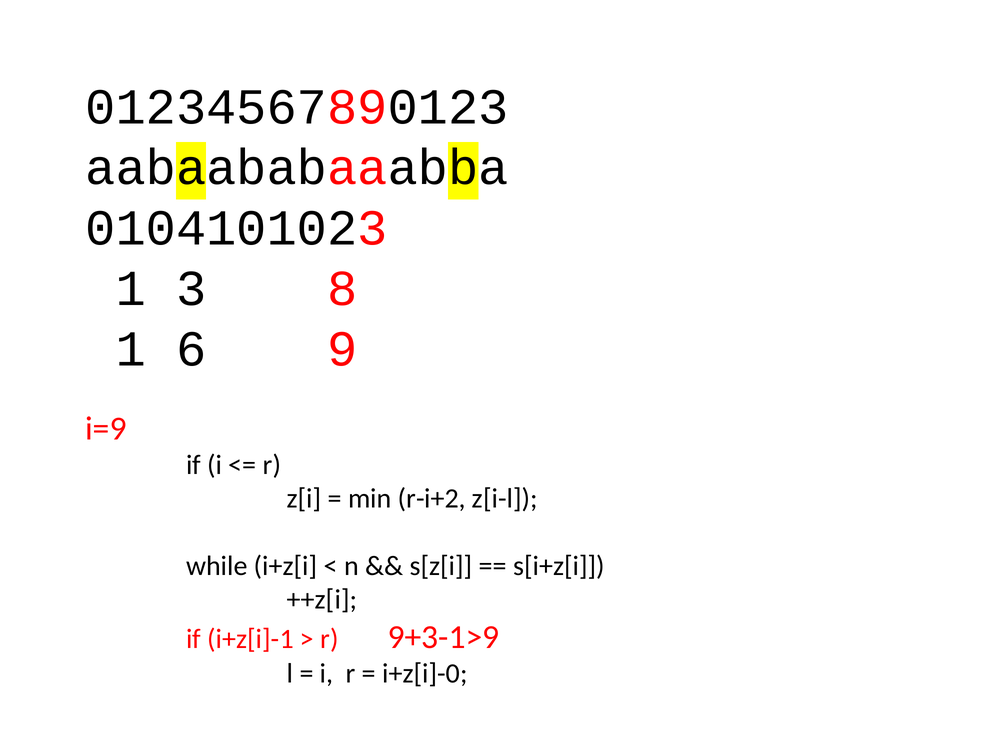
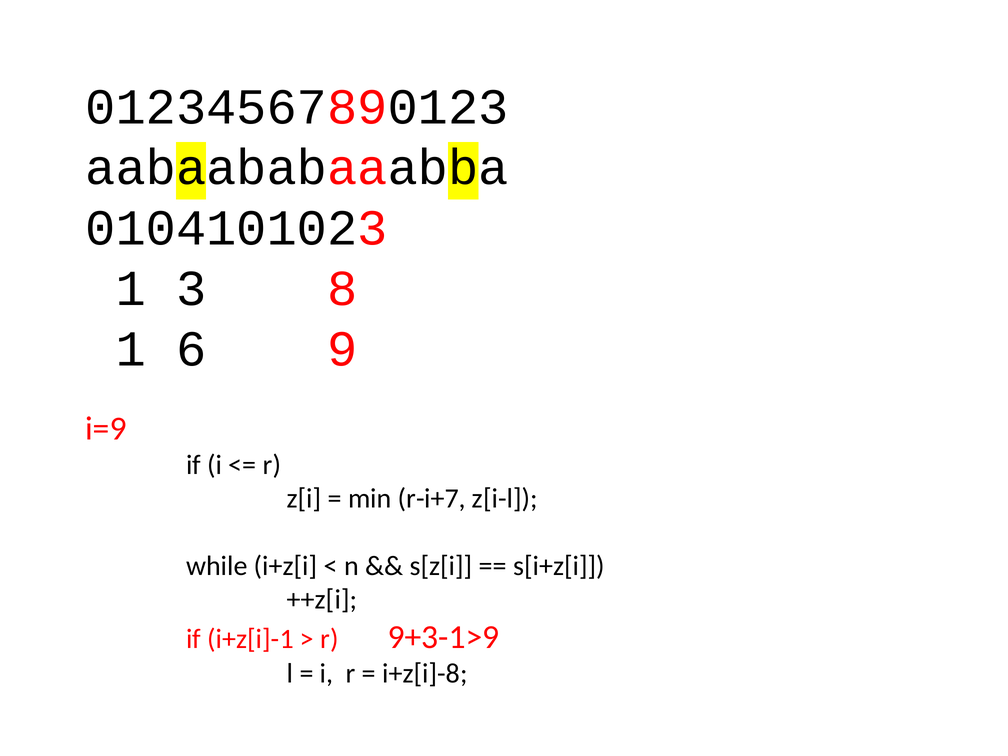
r-i+2: r-i+2 -> r-i+7
i+z[i]-0: i+z[i]-0 -> i+z[i]-8
